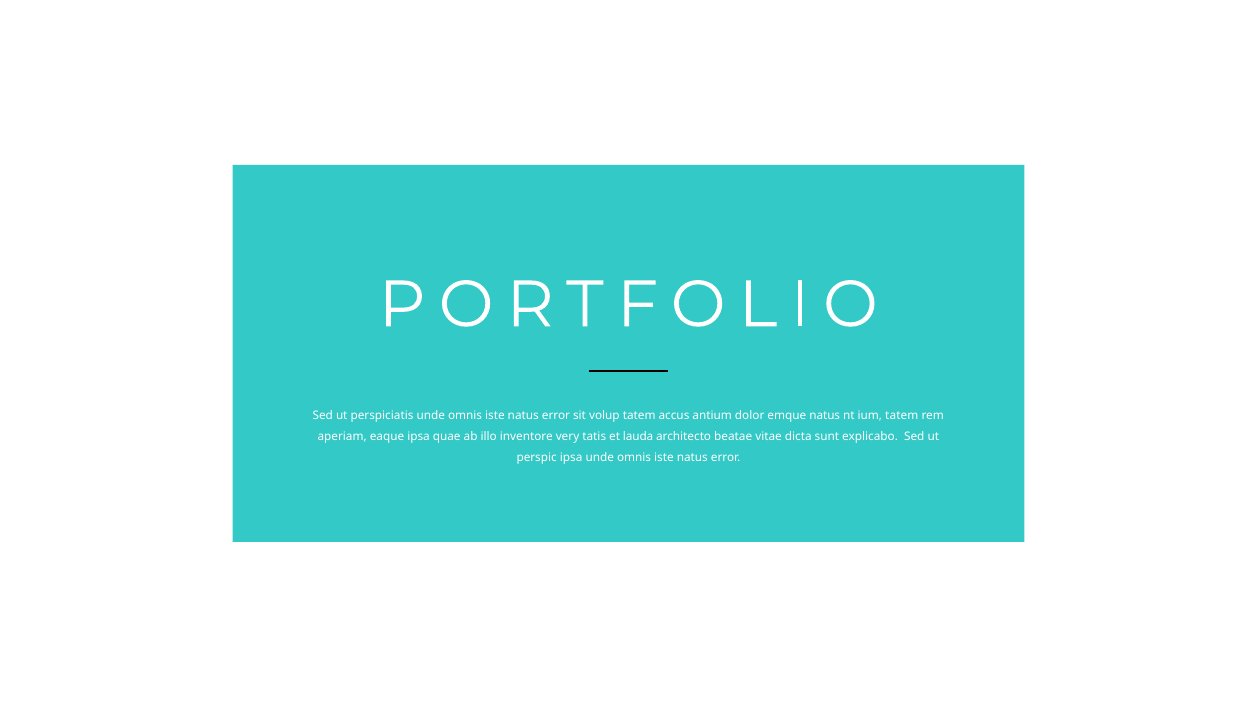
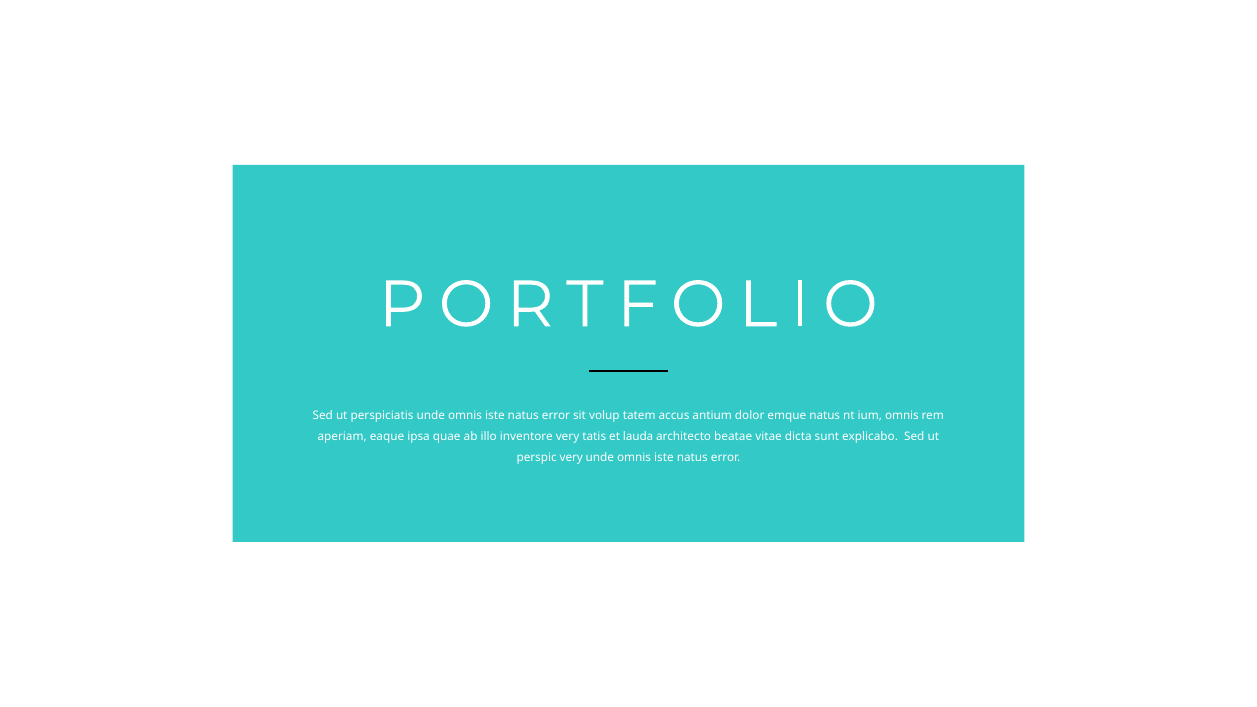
ium tatem: tatem -> omnis
perspic ipsa: ipsa -> very
